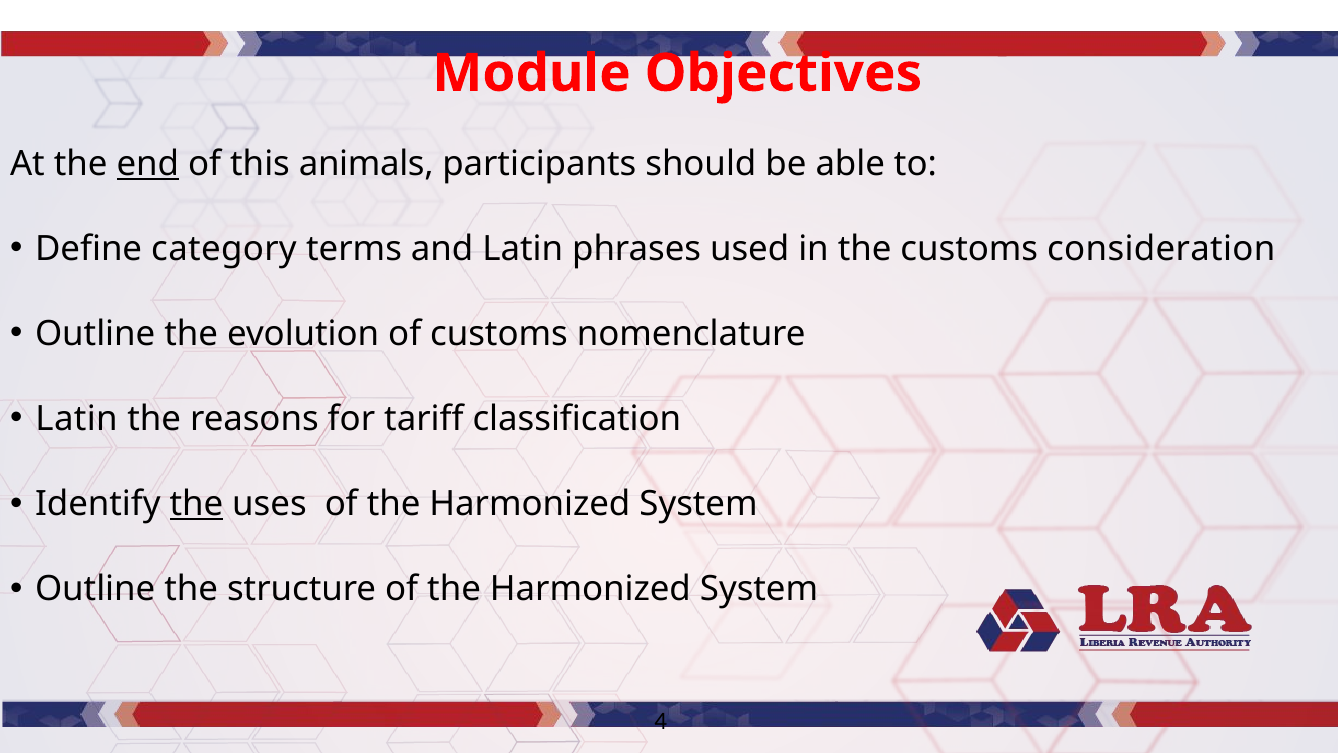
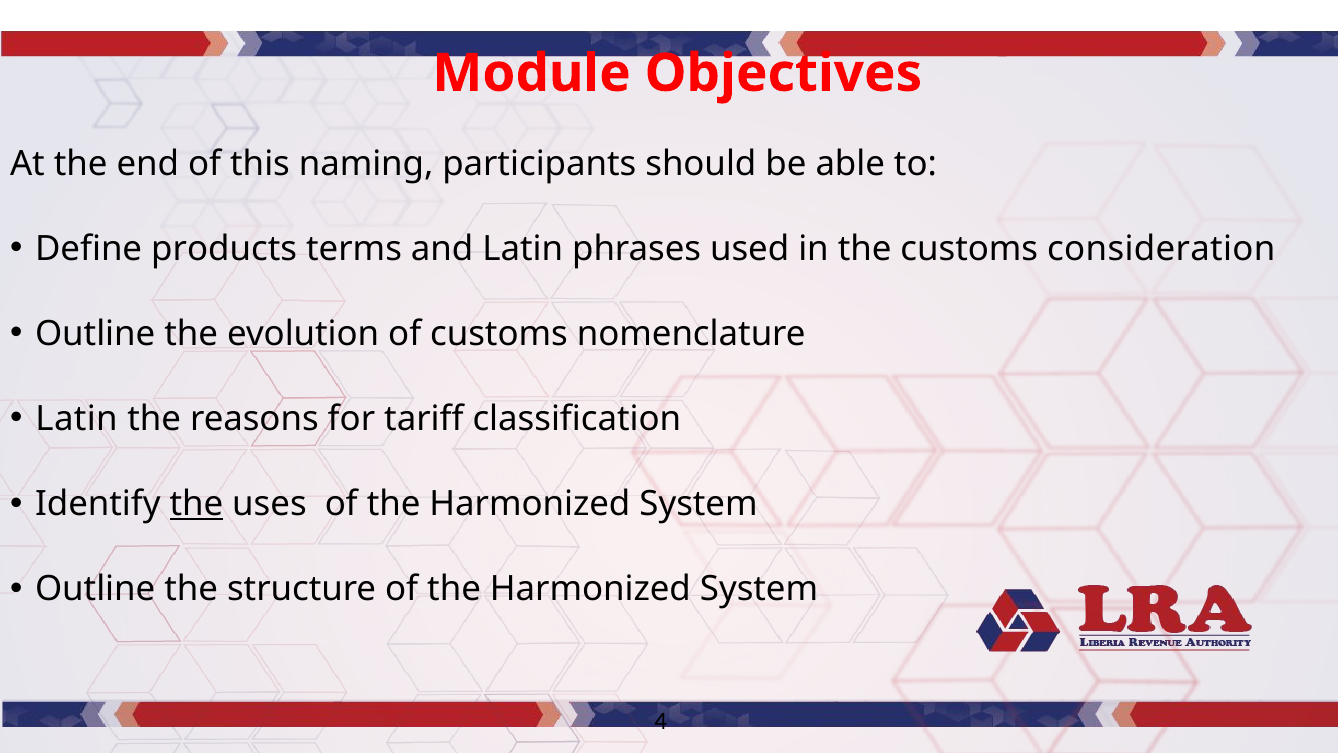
end underline: present -> none
animals: animals -> naming
category: category -> products
